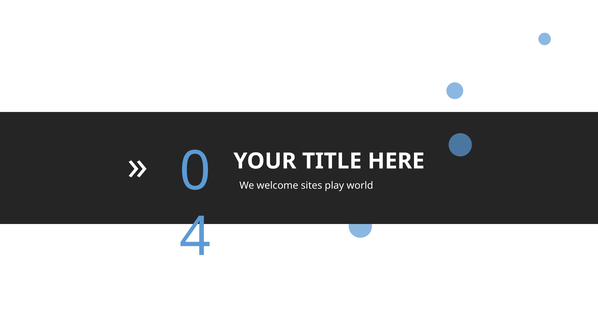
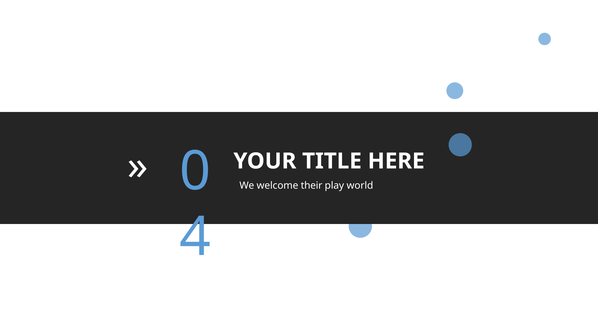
sites: sites -> their
